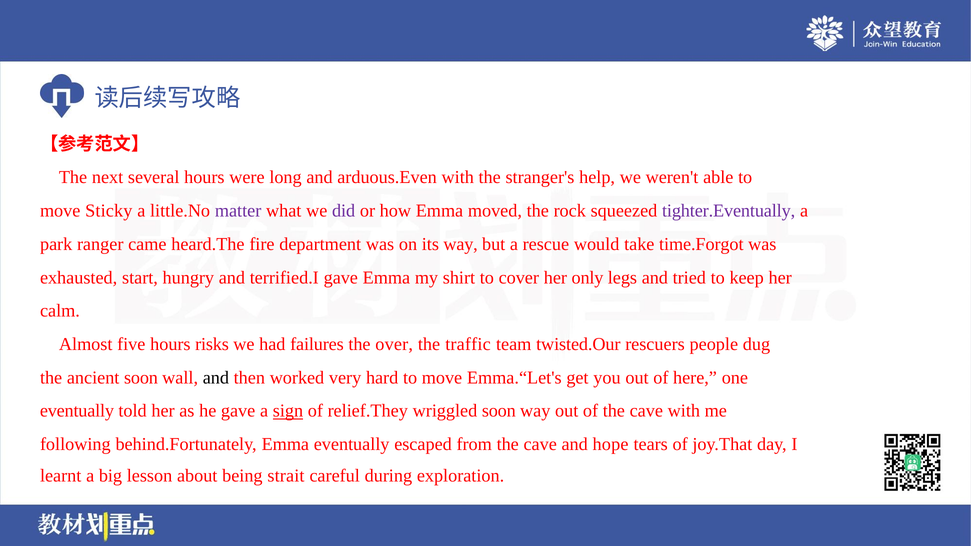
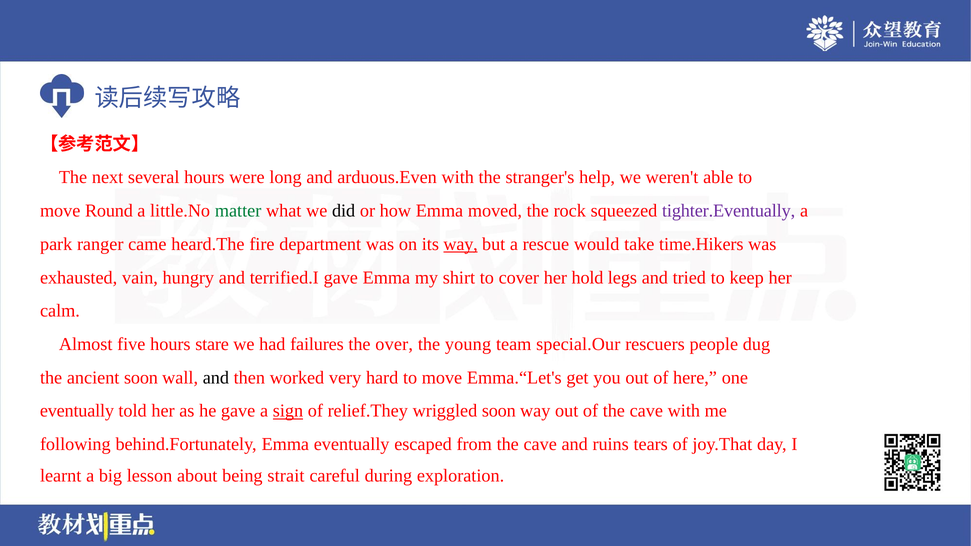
Sticky: Sticky -> Round
matter colour: purple -> green
did colour: purple -> black
way at (461, 244) underline: none -> present
time.Forgot: time.Forgot -> time.Hikers
start: start -> vain
only: only -> hold
risks: risks -> stare
traffic: traffic -> young
twisted.Our: twisted.Our -> special.Our
hope: hope -> ruins
